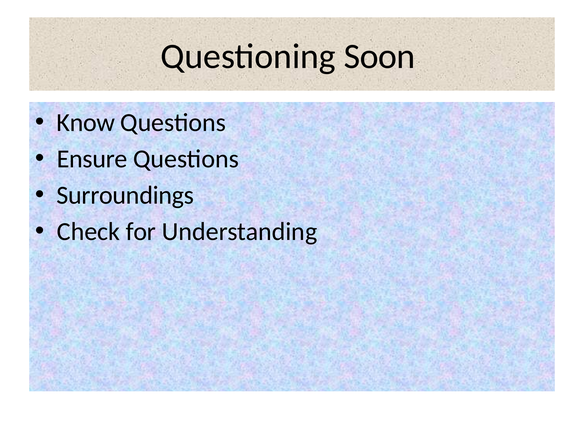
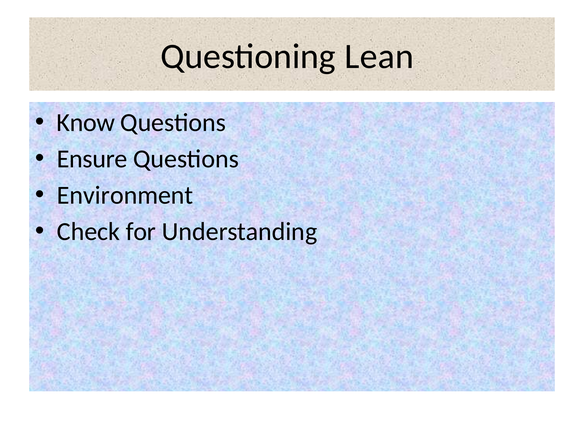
Soon: Soon -> Lean
Surroundings: Surroundings -> Environment
